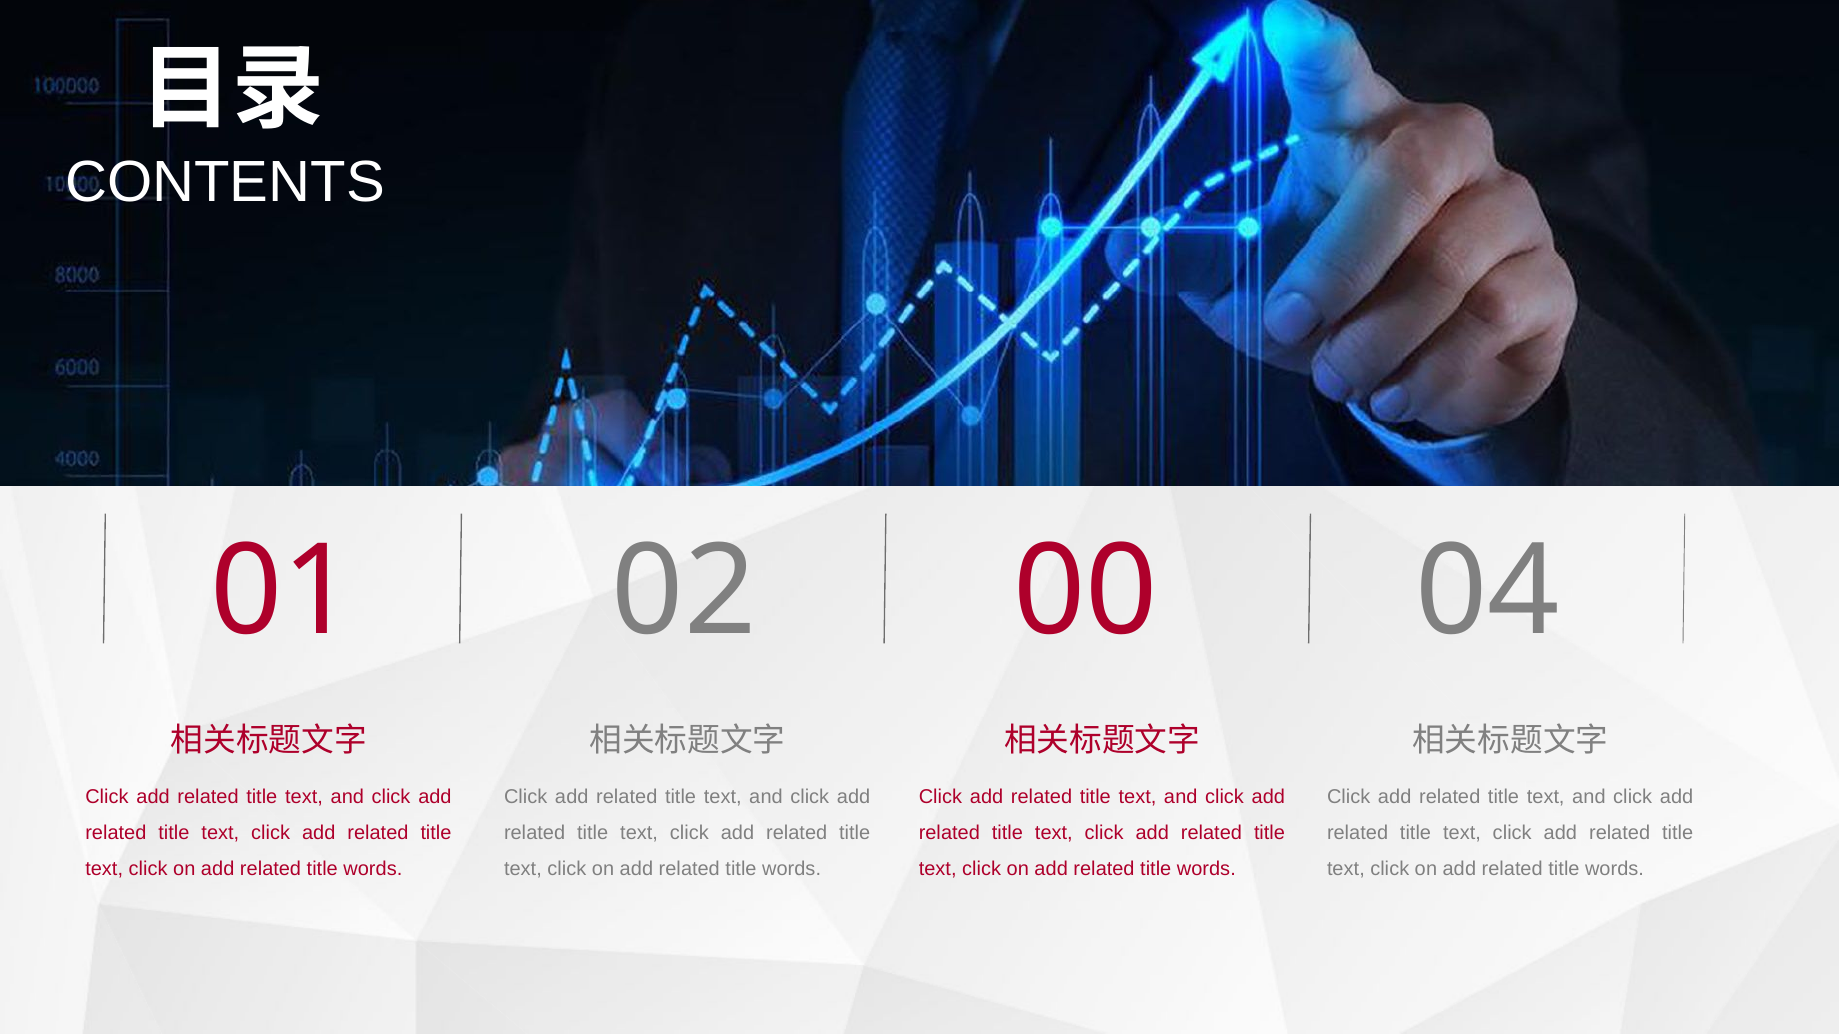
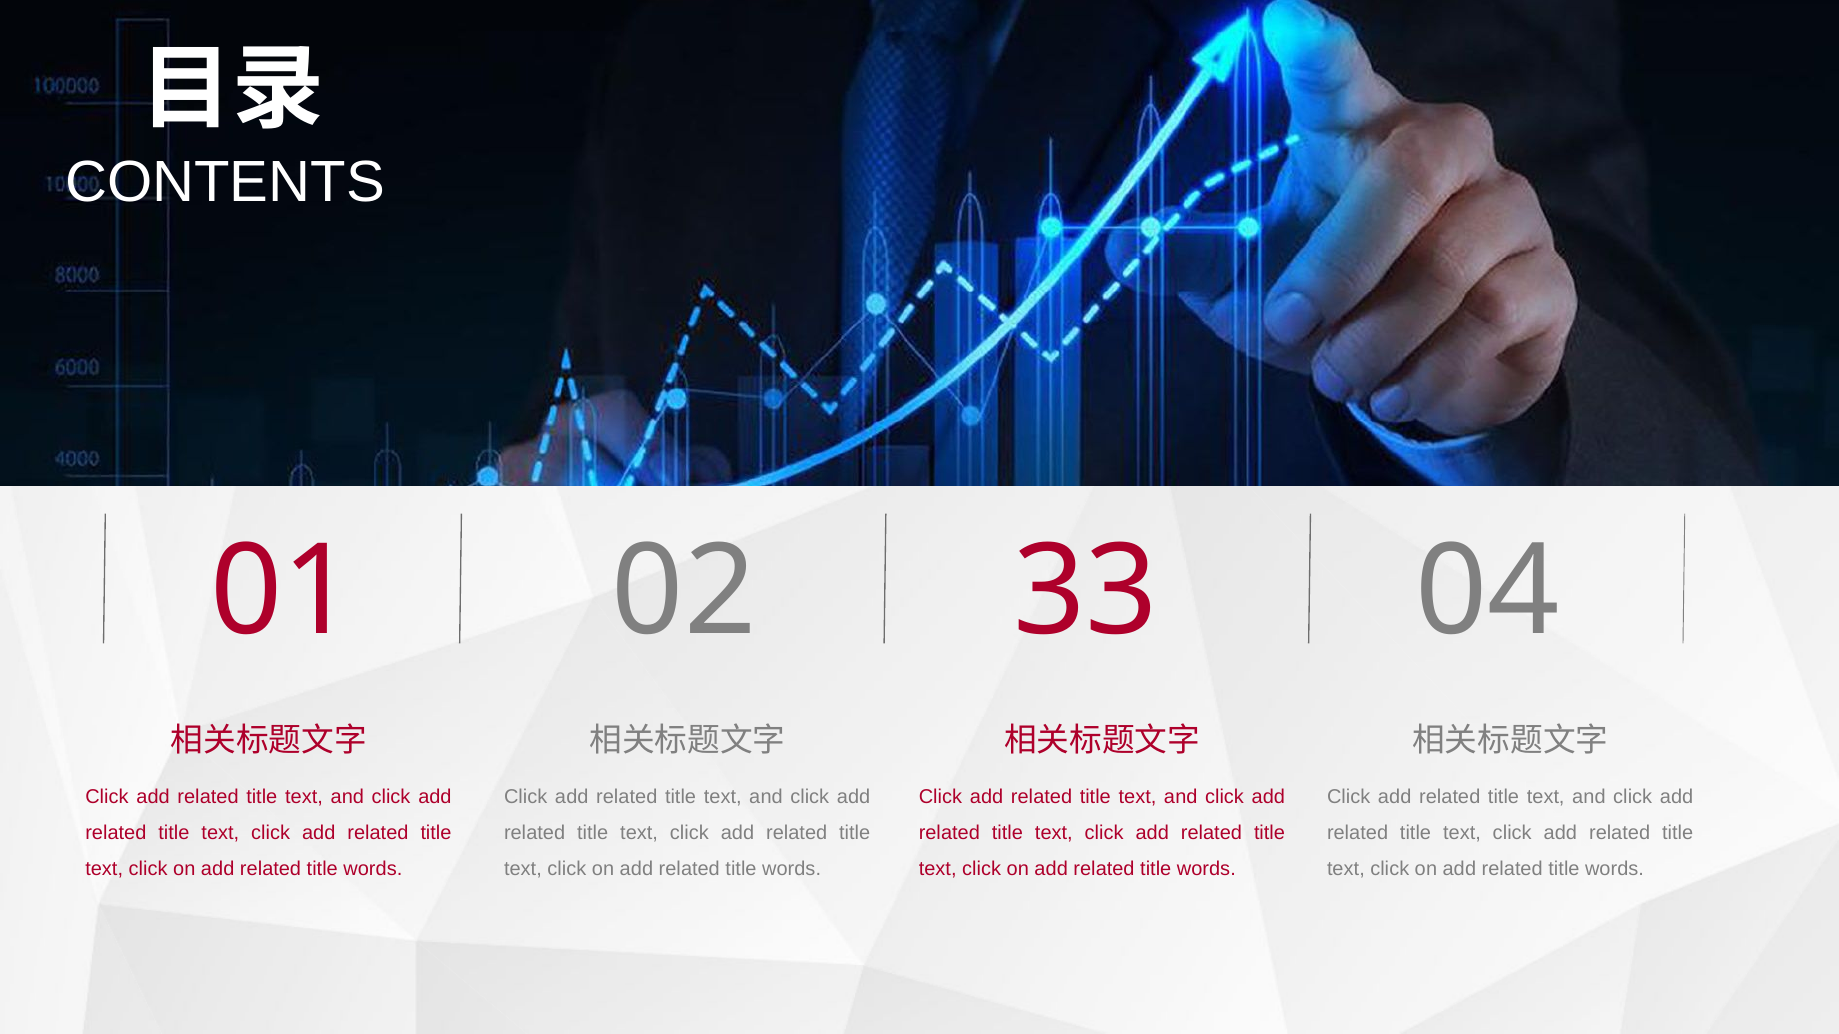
00: 00 -> 33
